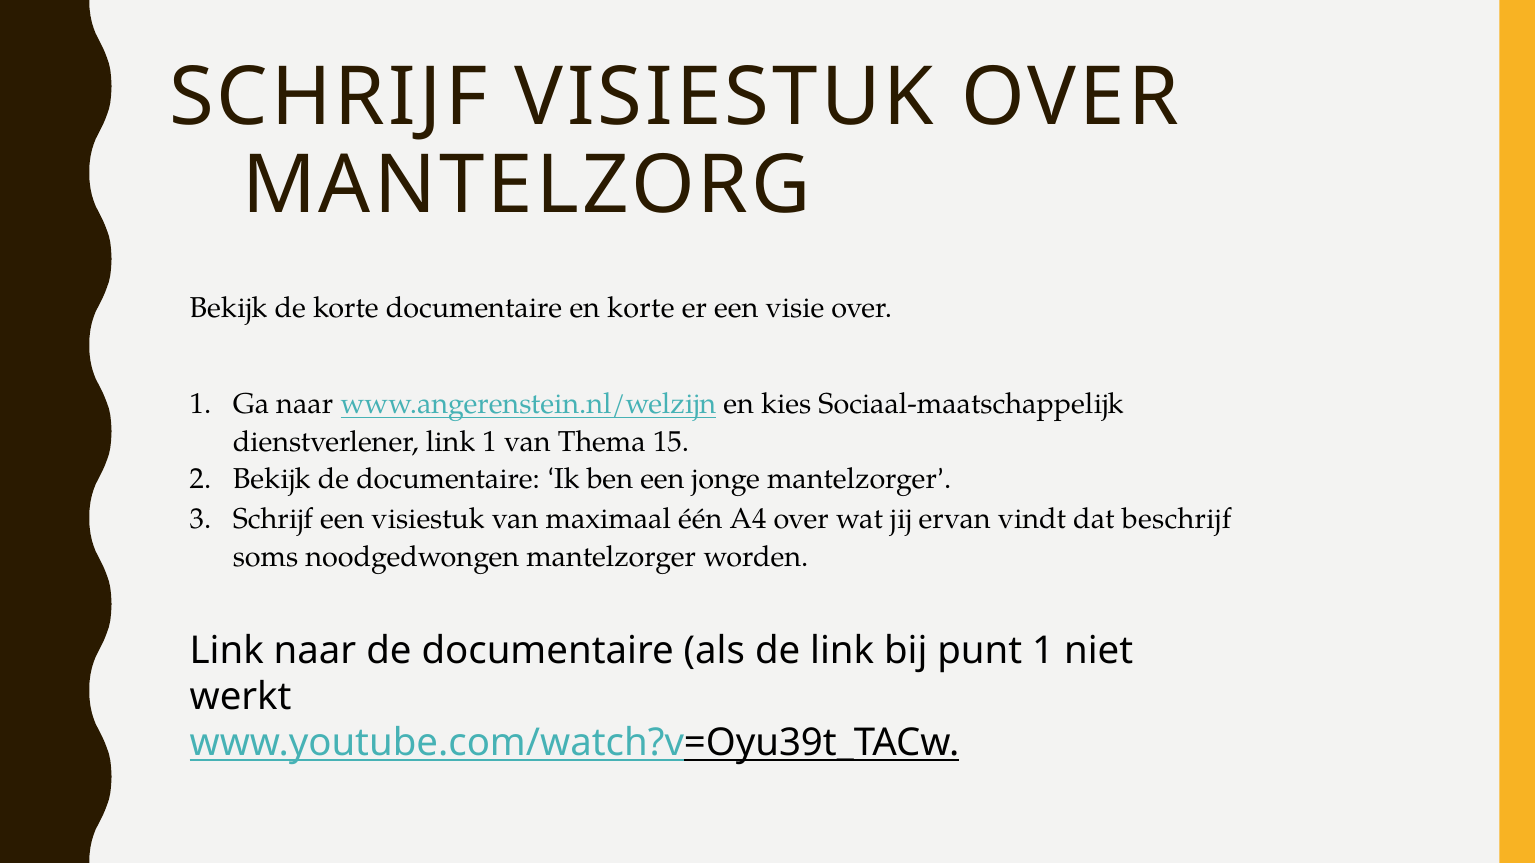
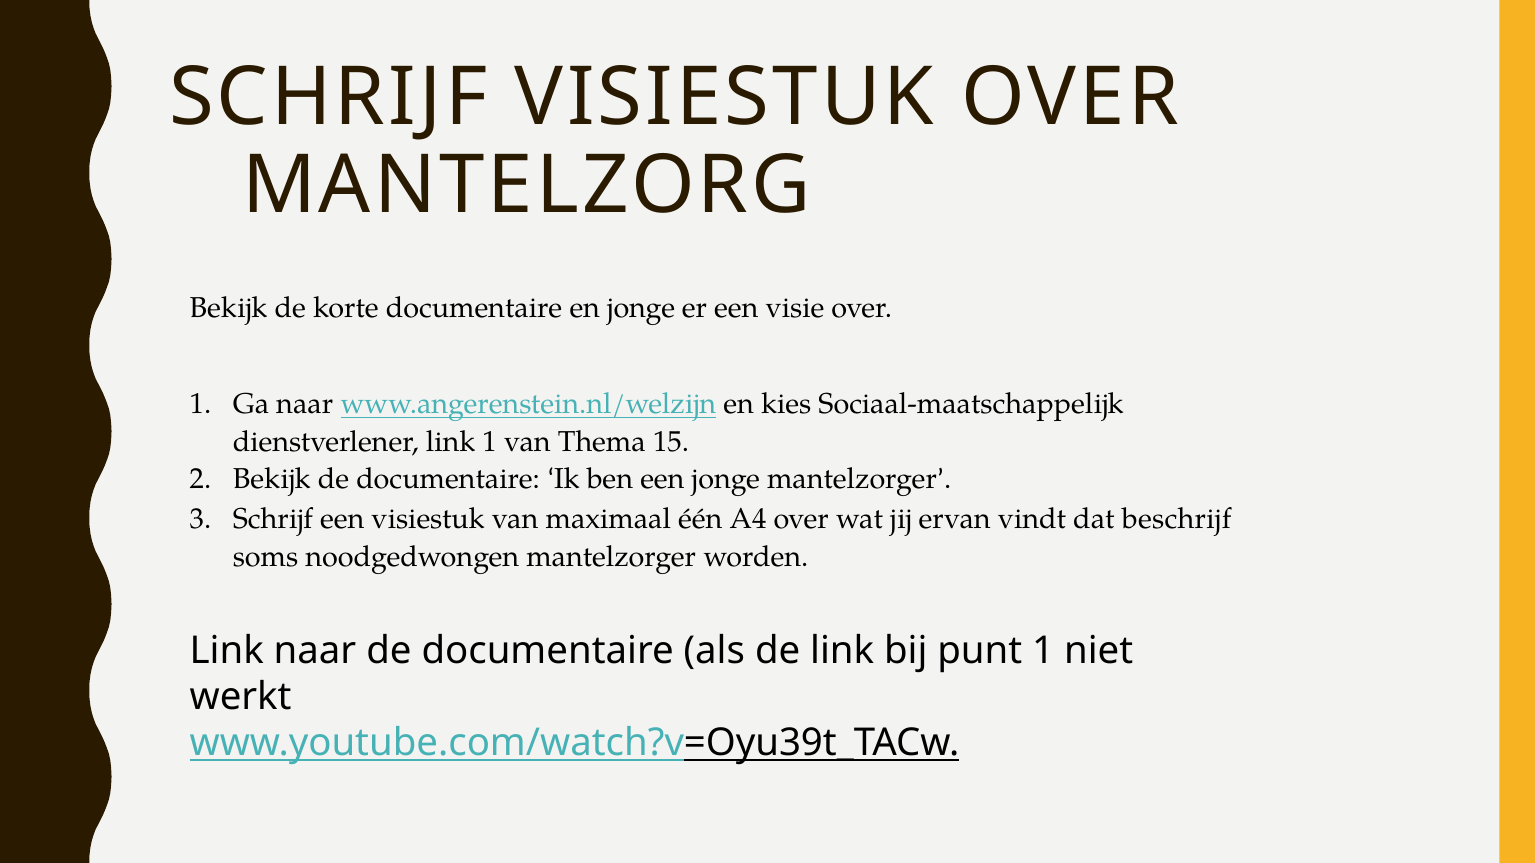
en korte: korte -> jonge
